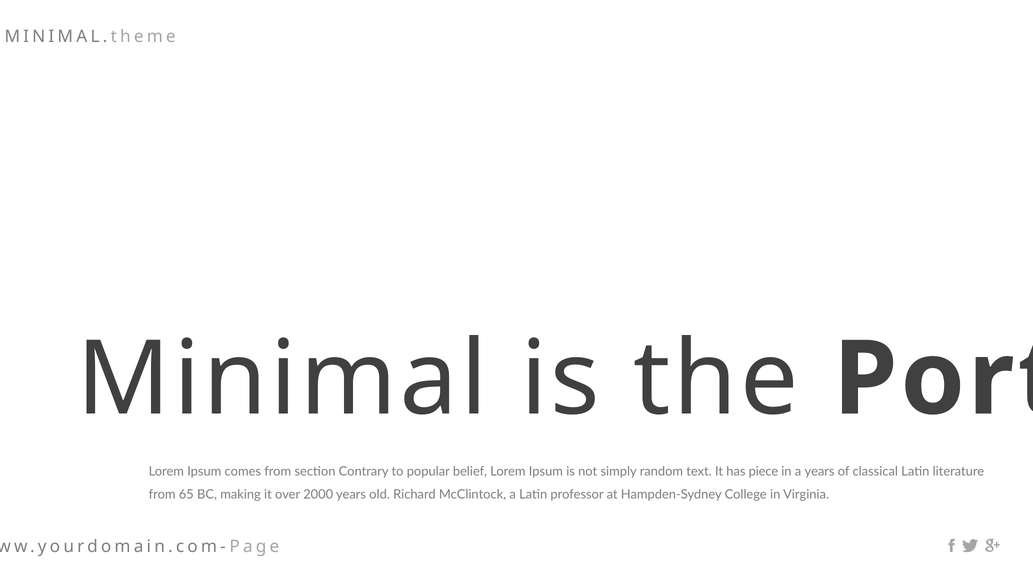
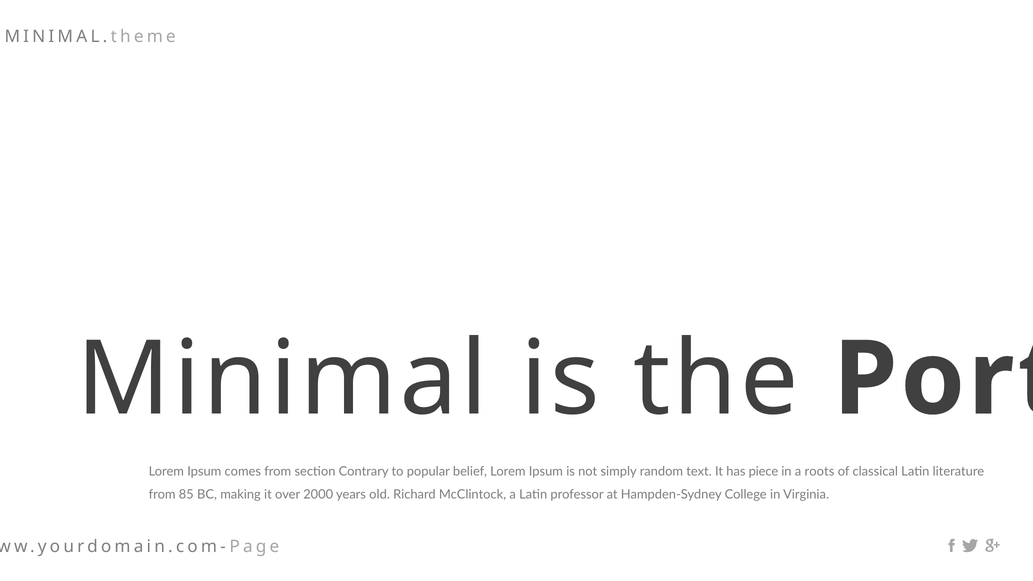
a years: years -> roots
65: 65 -> 85
